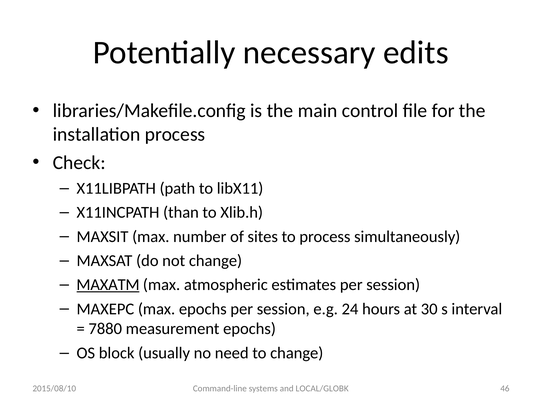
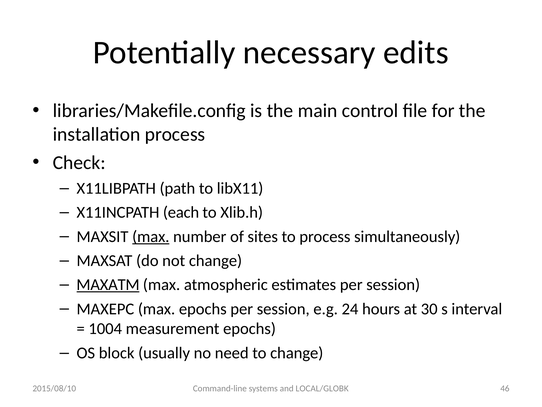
than: than -> each
max at (151, 236) underline: none -> present
7880: 7880 -> 1004
